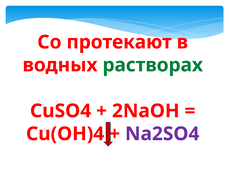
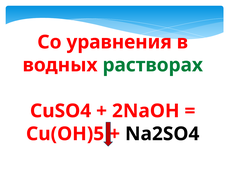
протекают: протекают -> уравнения
Cu(OH)4: Cu(OH)4 -> Cu(OH)5
Na2SO4 colour: purple -> black
